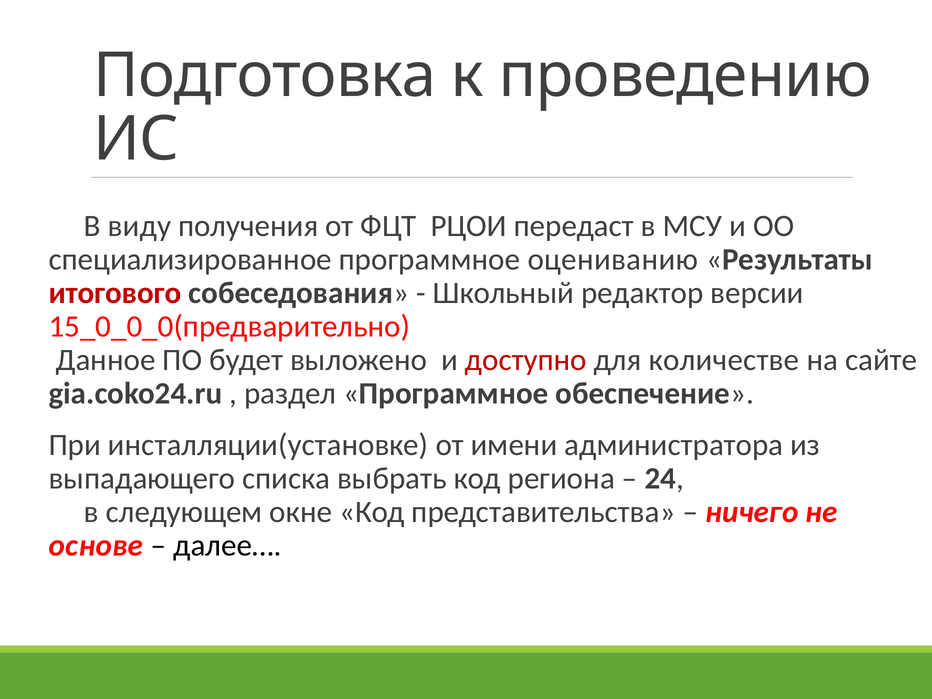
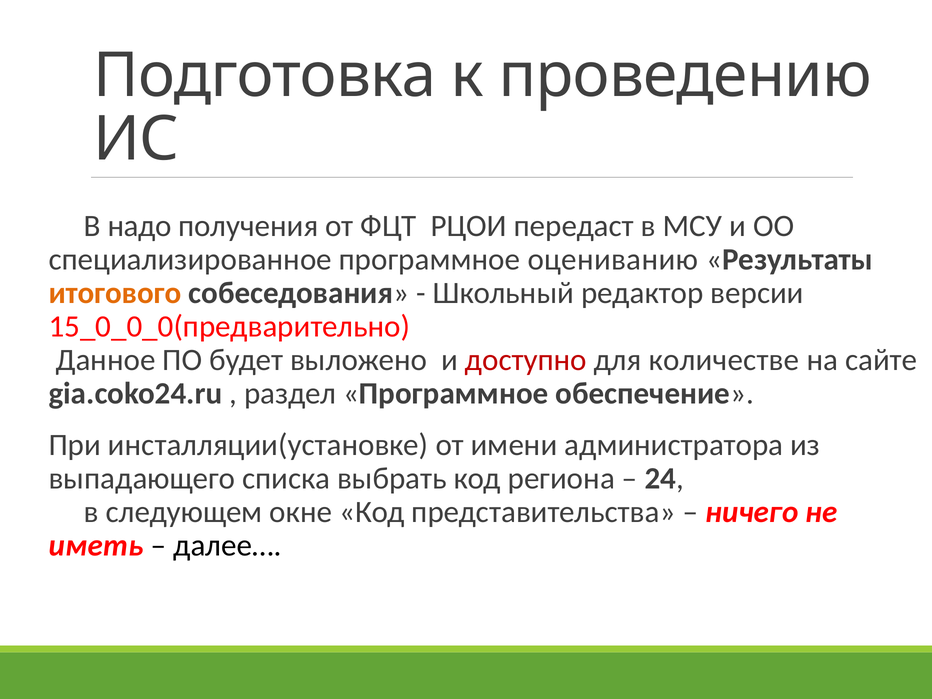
виду: виду -> надо
итогового colour: red -> orange
основе: основе -> иметь
